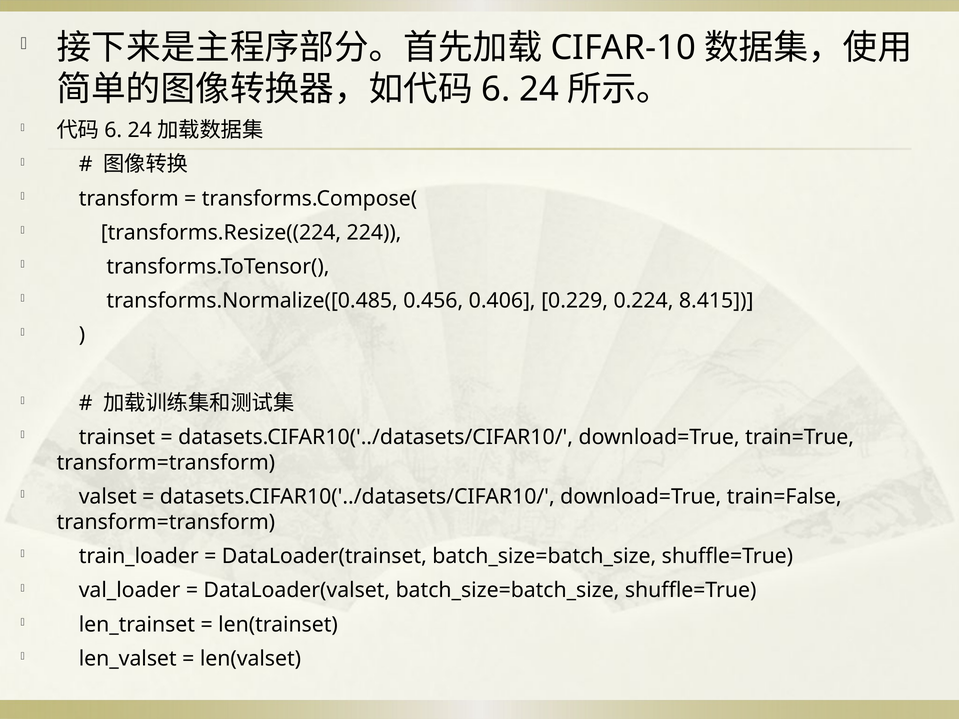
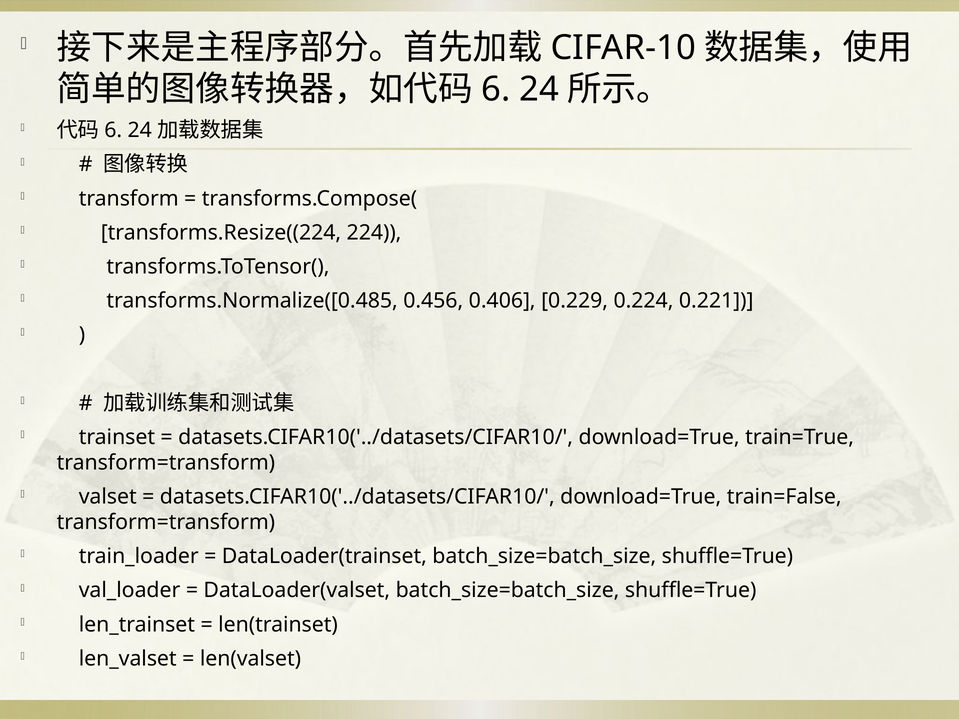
8.415: 8.415 -> 0.221
